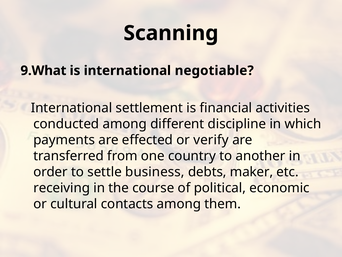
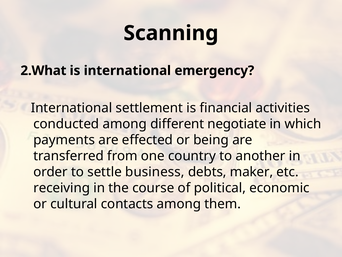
9.What: 9.What -> 2.What
negotiable: negotiable -> emergency
discipline: discipline -> negotiate
verify: verify -> being
